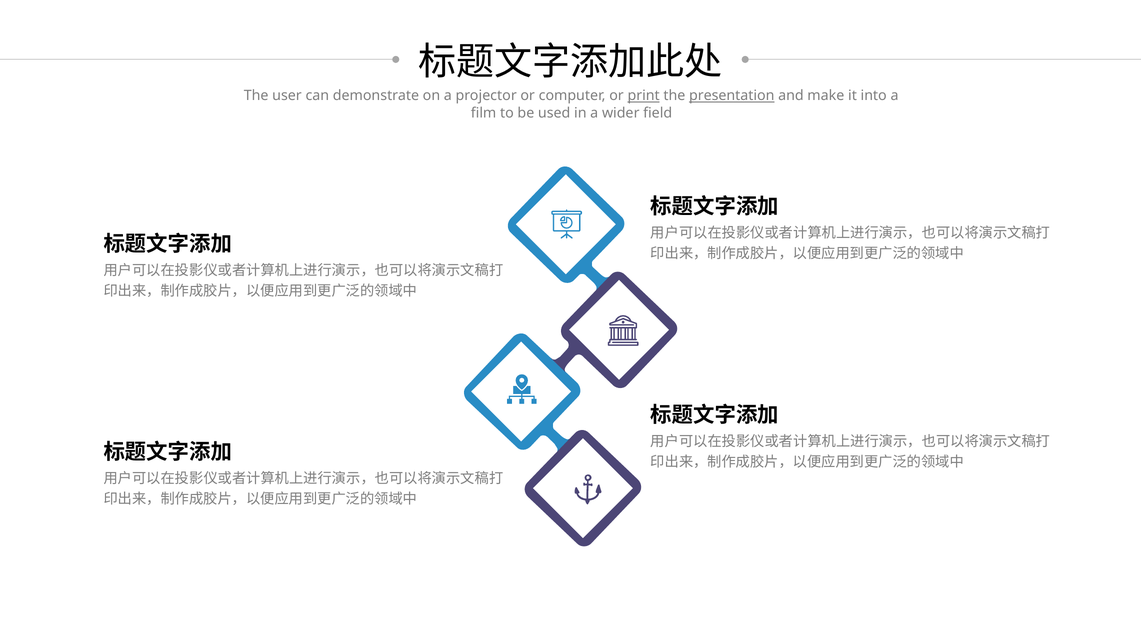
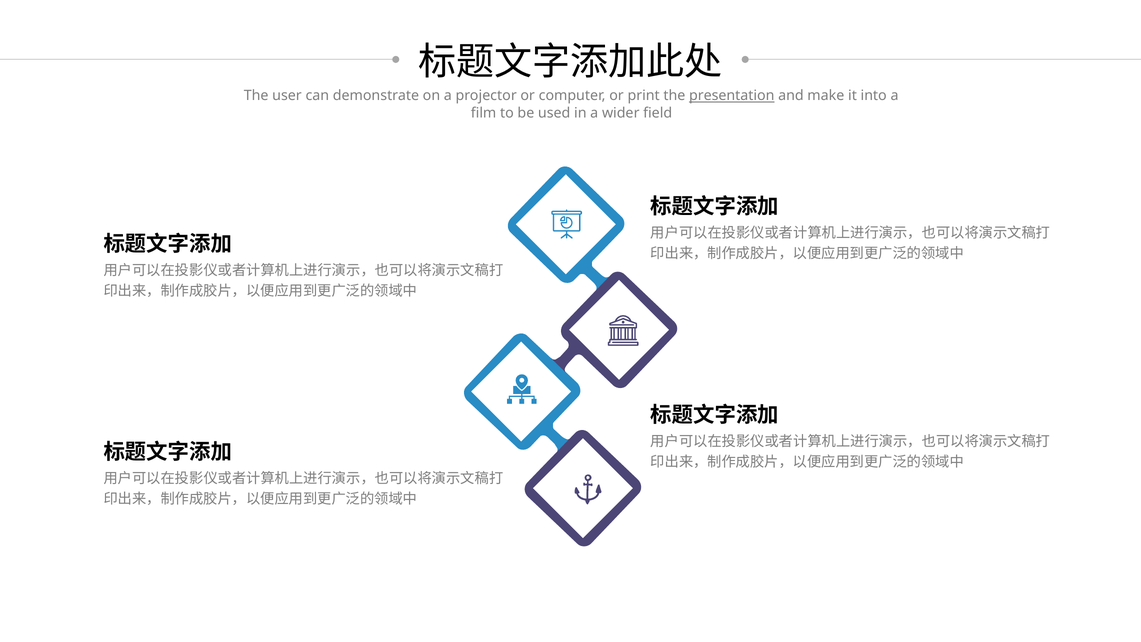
print underline: present -> none
